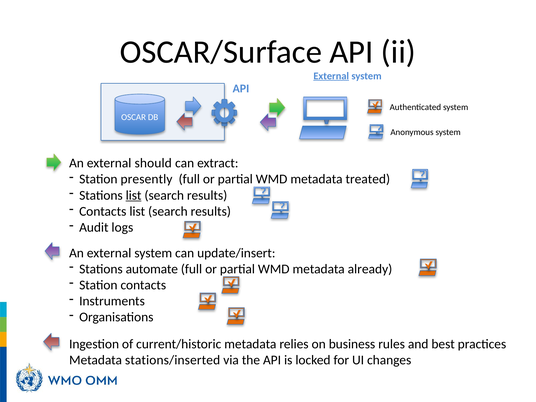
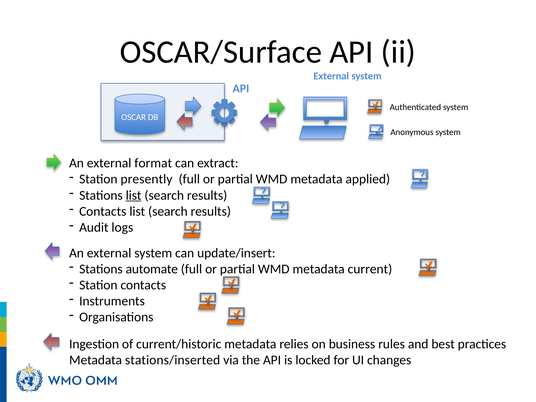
External at (331, 76) underline: present -> none
should: should -> format
treated: treated -> applied
already: already -> current
